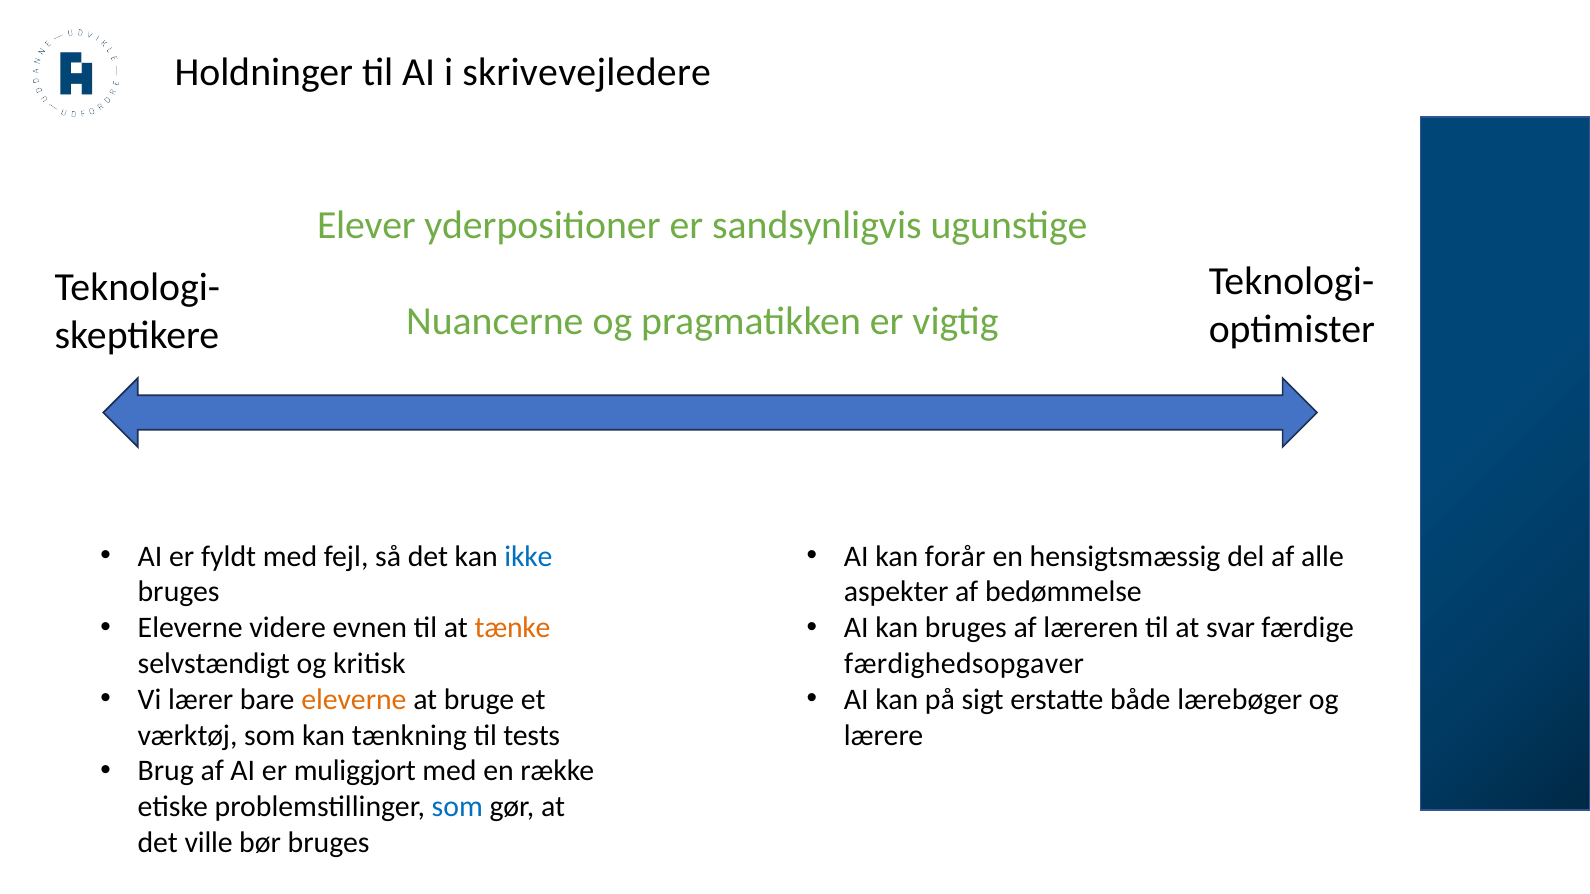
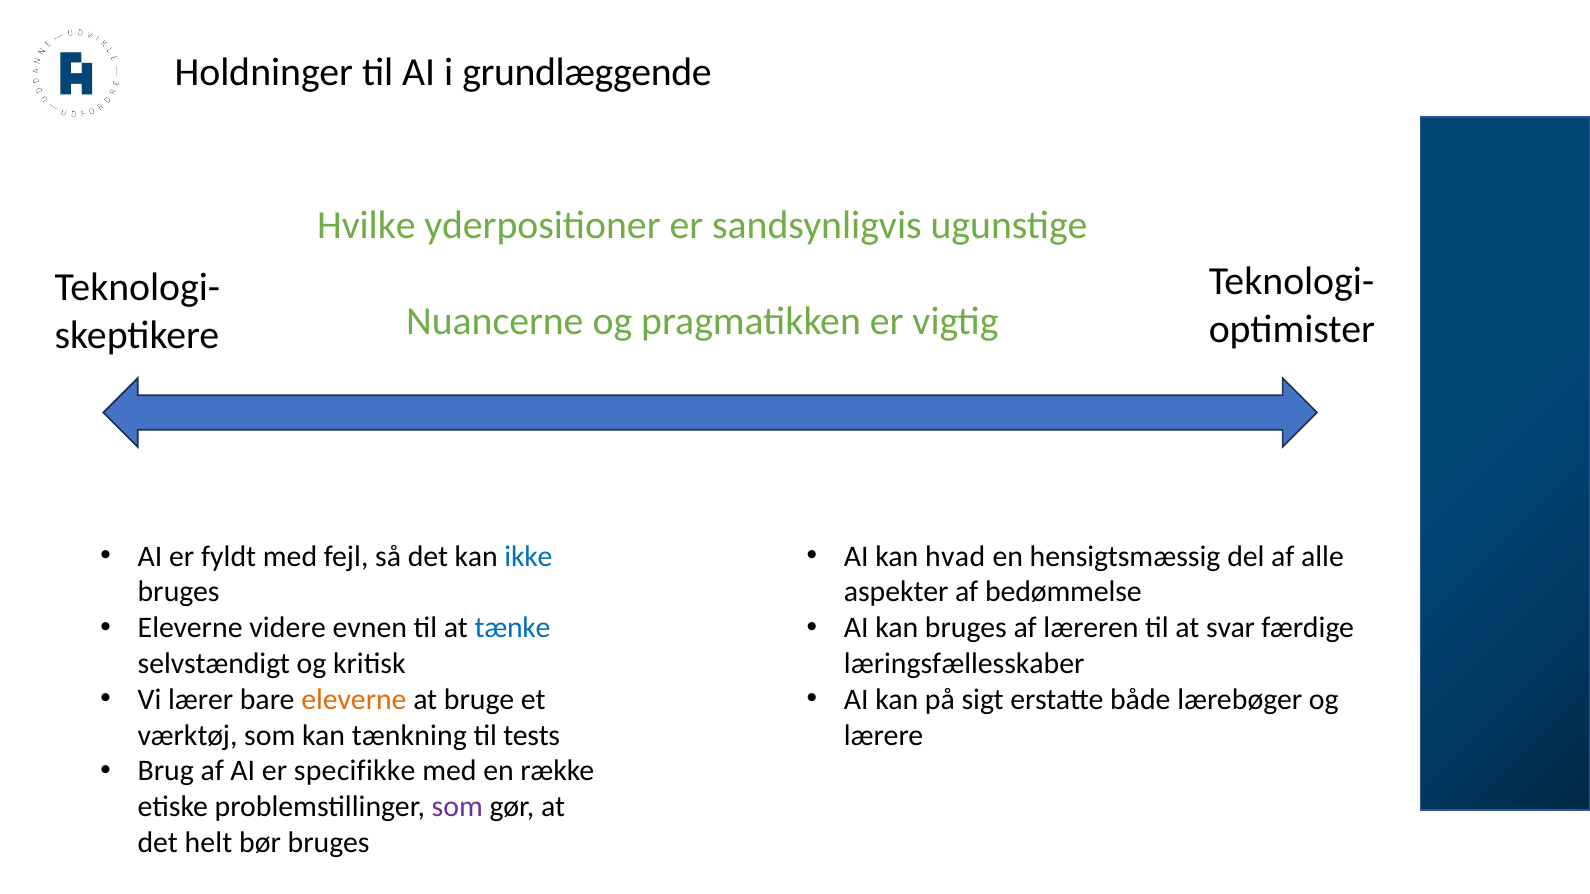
skrivevejledere: skrivevejledere -> grundlæggende
Elever: Elever -> Hvilke
forår: forår -> hvad
tænke colour: orange -> blue
færdighedsopgaver: færdighedsopgaver -> læringsfællesskaber
muliggjort: muliggjort -> specifikke
som at (457, 807) colour: blue -> purple
ville: ville -> helt
